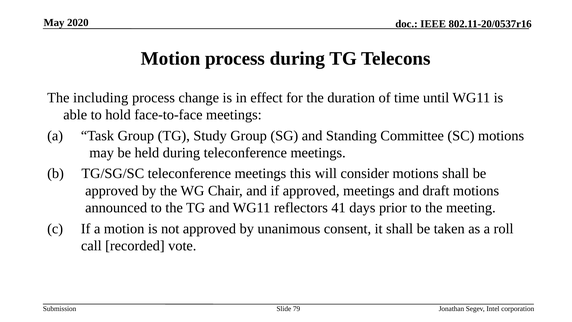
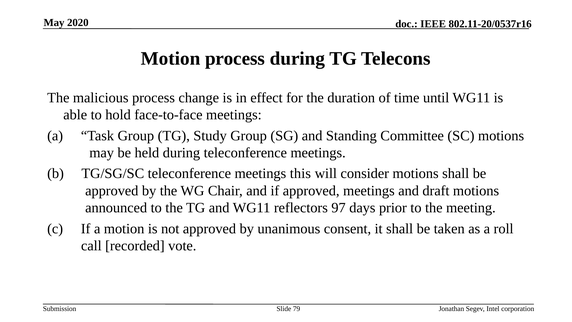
including: including -> malicious
41: 41 -> 97
